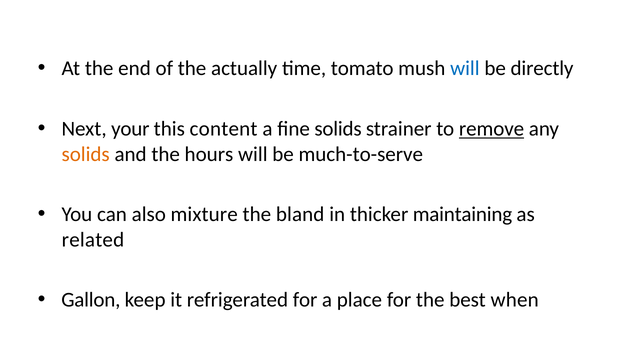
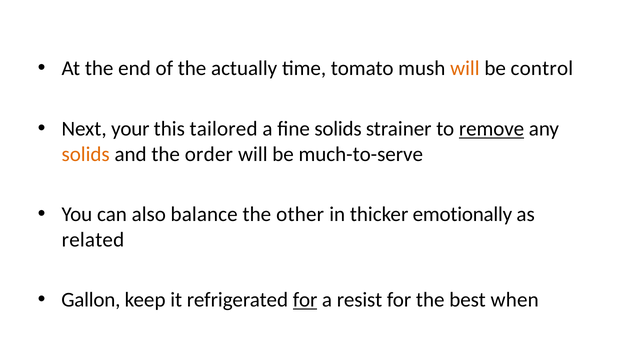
will at (465, 69) colour: blue -> orange
directly: directly -> control
content: content -> tailored
hours: hours -> order
mixture: mixture -> balance
bland: bland -> other
maintaining: maintaining -> emotionally
for at (305, 300) underline: none -> present
place: place -> resist
